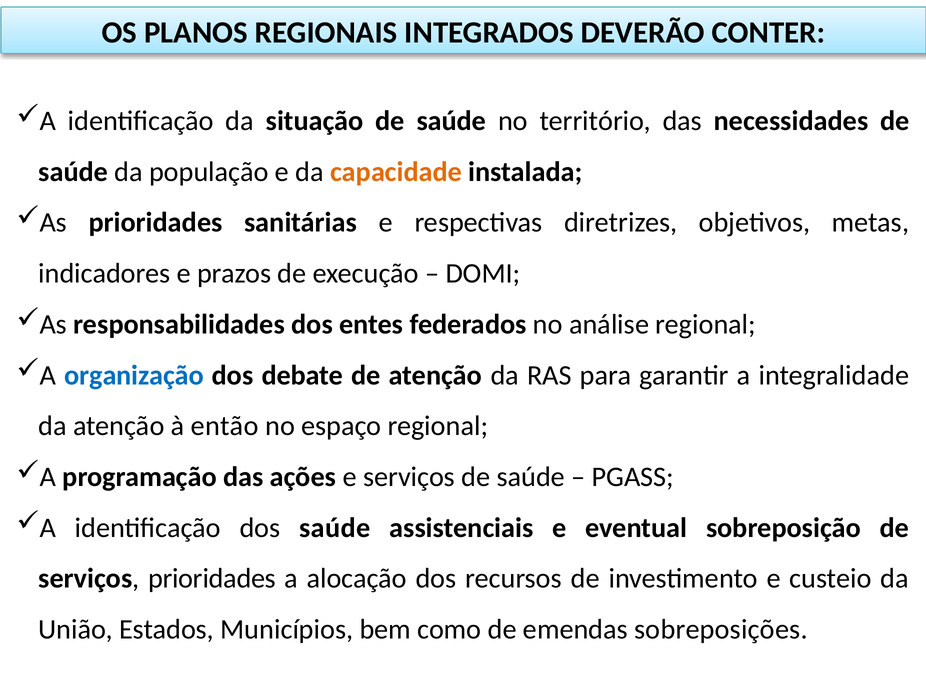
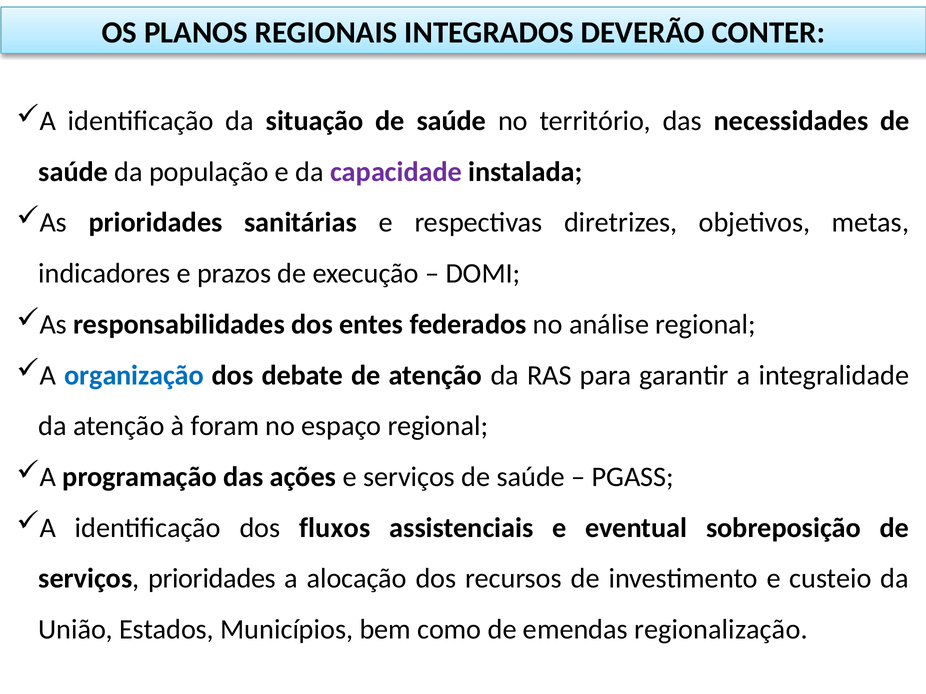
capacidade colour: orange -> purple
então: então -> foram
dos saúde: saúde -> fluxos
sobreposições: sobreposições -> regionalização
